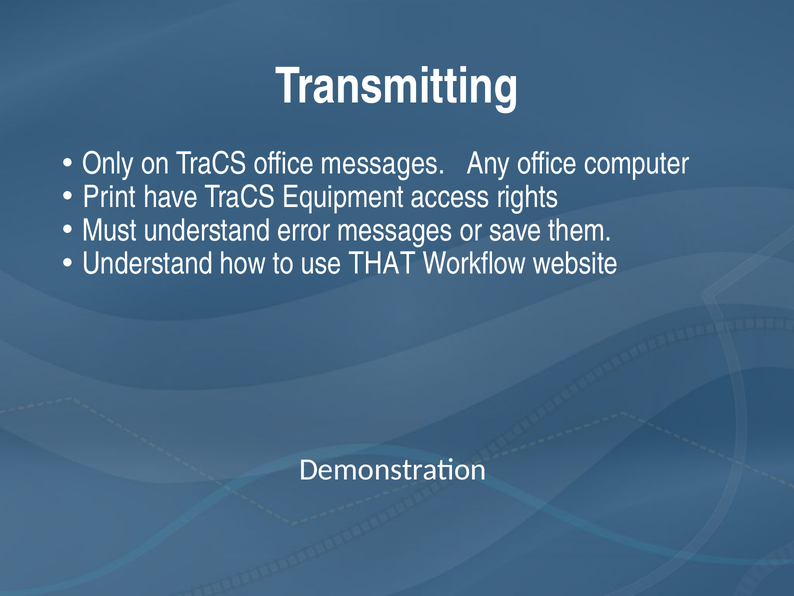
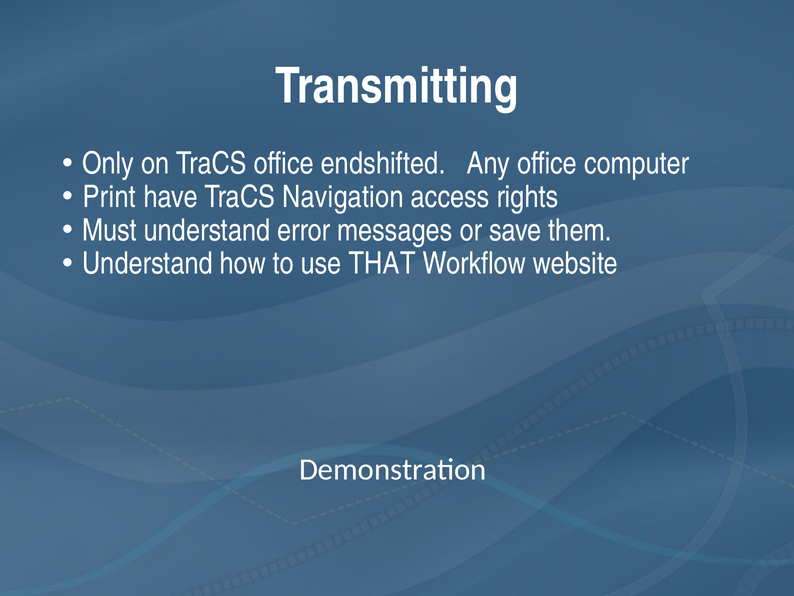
office messages: messages -> endshifted
Equipment: Equipment -> Navigation
